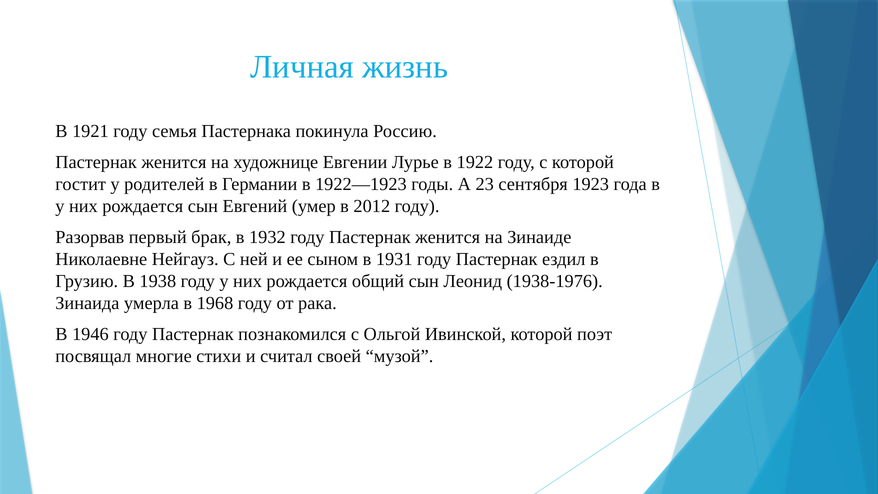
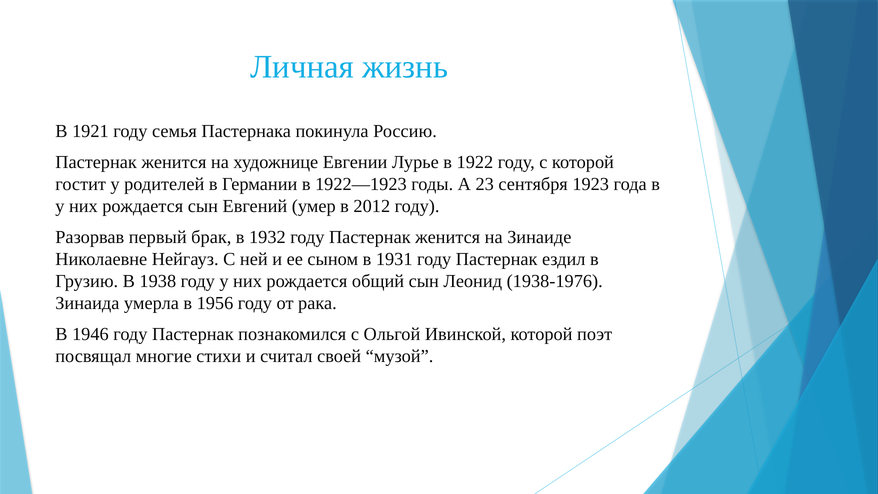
1968: 1968 -> 1956
